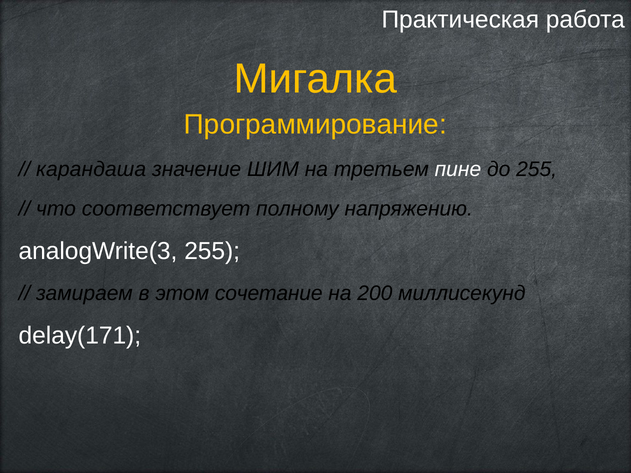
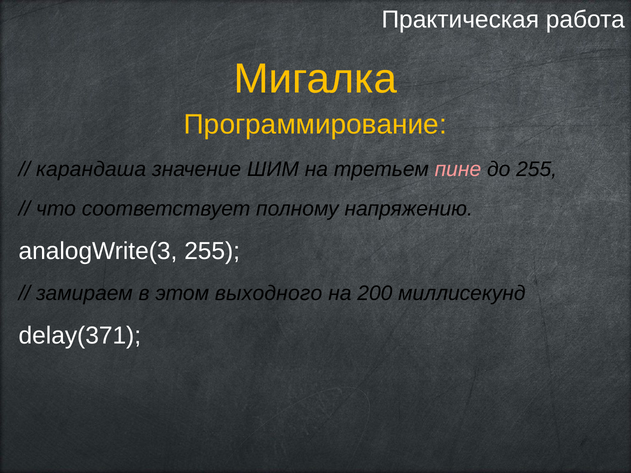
пине colour: white -> pink
сочетание: сочетание -> выходного
delay(171: delay(171 -> delay(371
